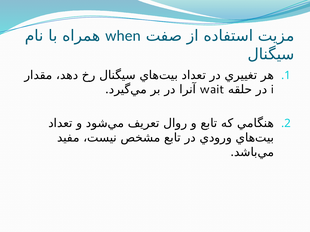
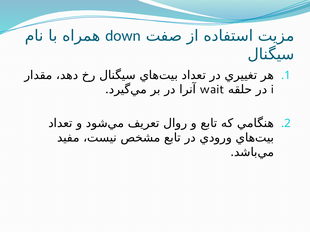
when: when -> down
